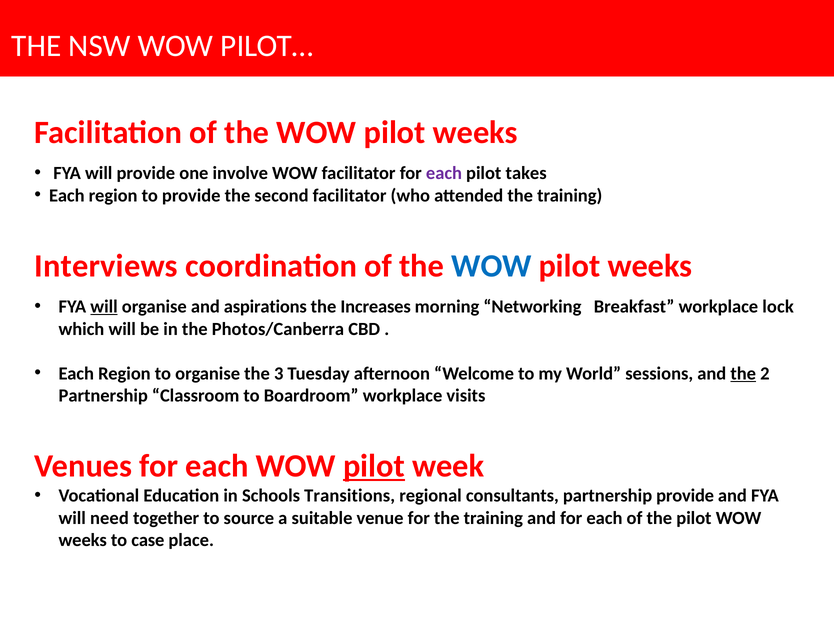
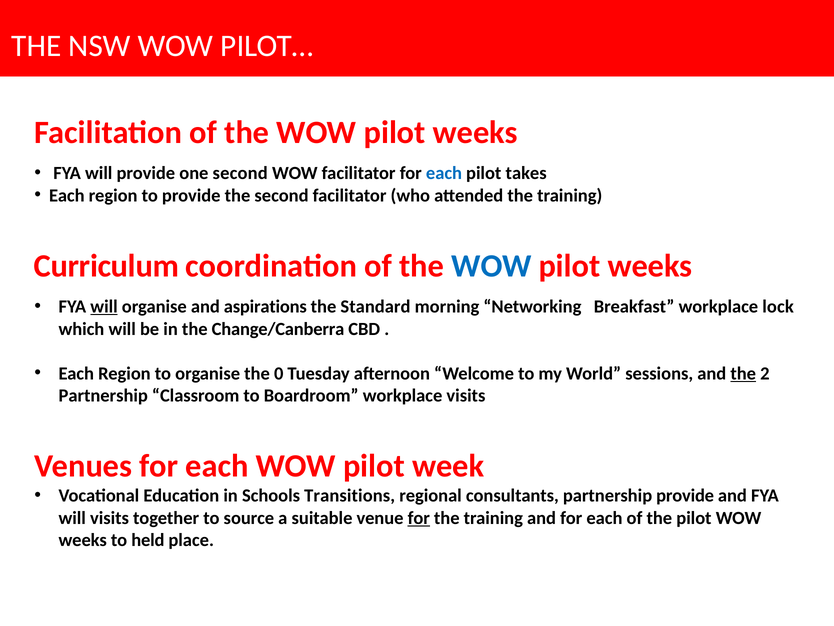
one involve: involve -> second
each at (444, 173) colour: purple -> blue
Interviews: Interviews -> Curriculum
Increases: Increases -> Standard
Photos/Canberra: Photos/Canberra -> Change/Canberra
3: 3 -> 0
pilot at (374, 466) underline: present -> none
will need: need -> visits
for at (419, 518) underline: none -> present
case: case -> held
